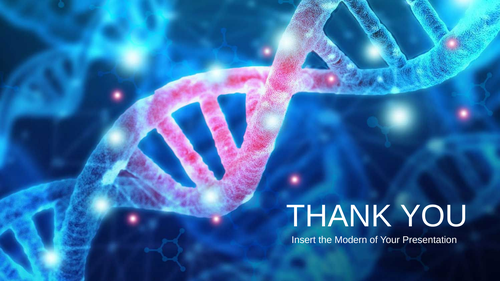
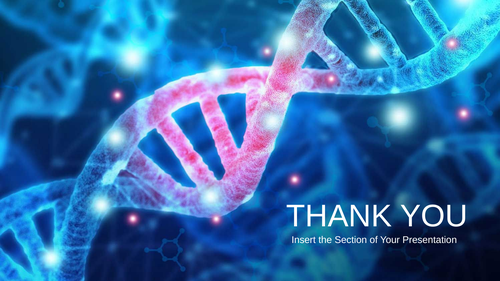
Modern: Modern -> Section
